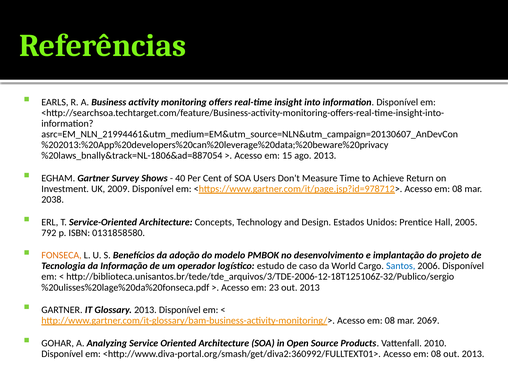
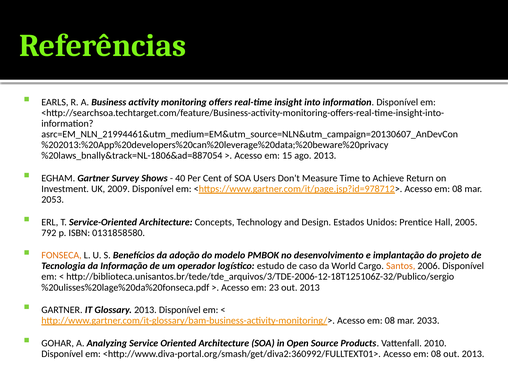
2038: 2038 -> 2053
Santos colour: blue -> orange
2069: 2069 -> 2033
